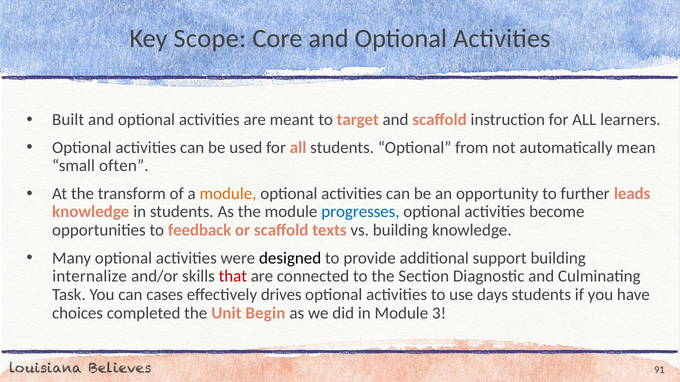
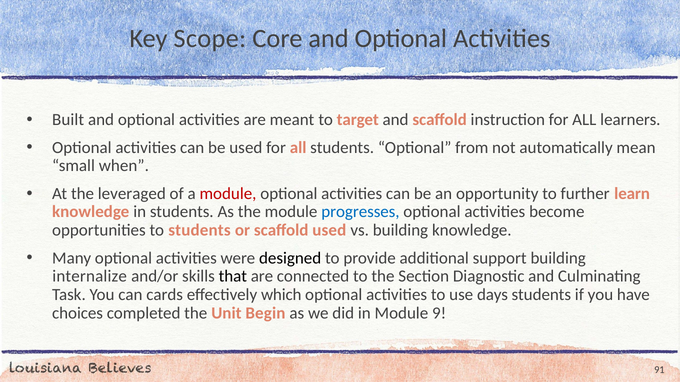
often: often -> when
transform: transform -> leveraged
module at (228, 194) colour: orange -> red
leads: leads -> learn
to feedback: feedback -> students
scaffold texts: texts -> used
that colour: red -> black
cases: cases -> cards
drives: drives -> which
3: 3 -> 9
